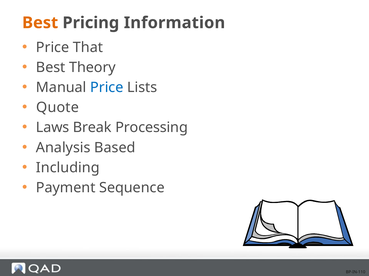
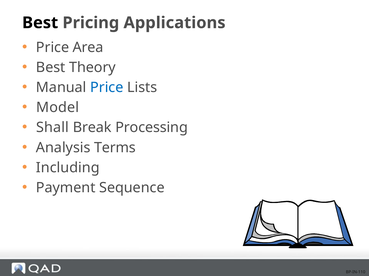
Best at (40, 23) colour: orange -> black
Information: Information -> Applications
That: That -> Area
Quote: Quote -> Model
Laws: Laws -> Shall
Based: Based -> Terms
